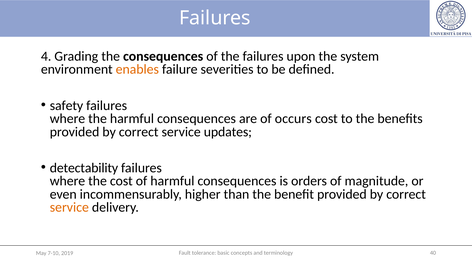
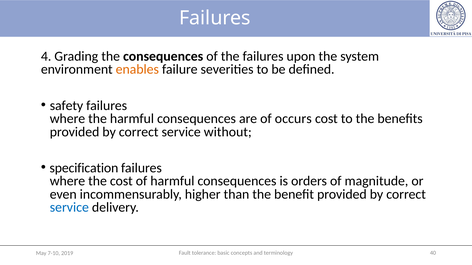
updates: updates -> without
detectability: detectability -> specification
service at (69, 208) colour: orange -> blue
